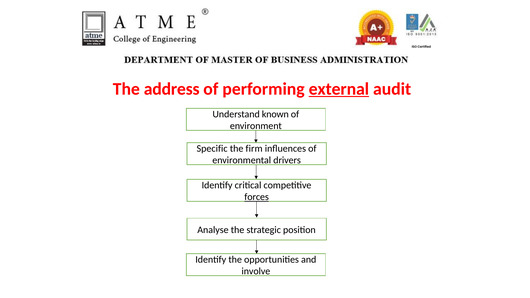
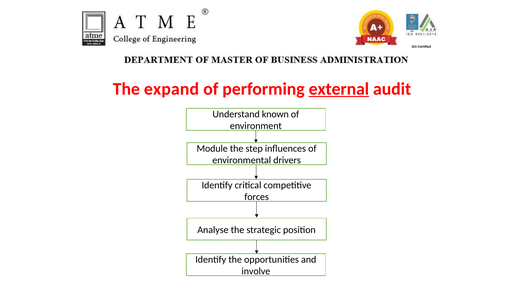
address: address -> expand
Specific: Specific -> Module
firm: firm -> step
forces underline: present -> none
